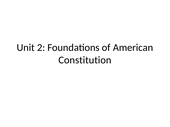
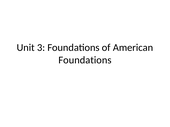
2: 2 -> 3
Constitution at (85, 60): Constitution -> Foundations
